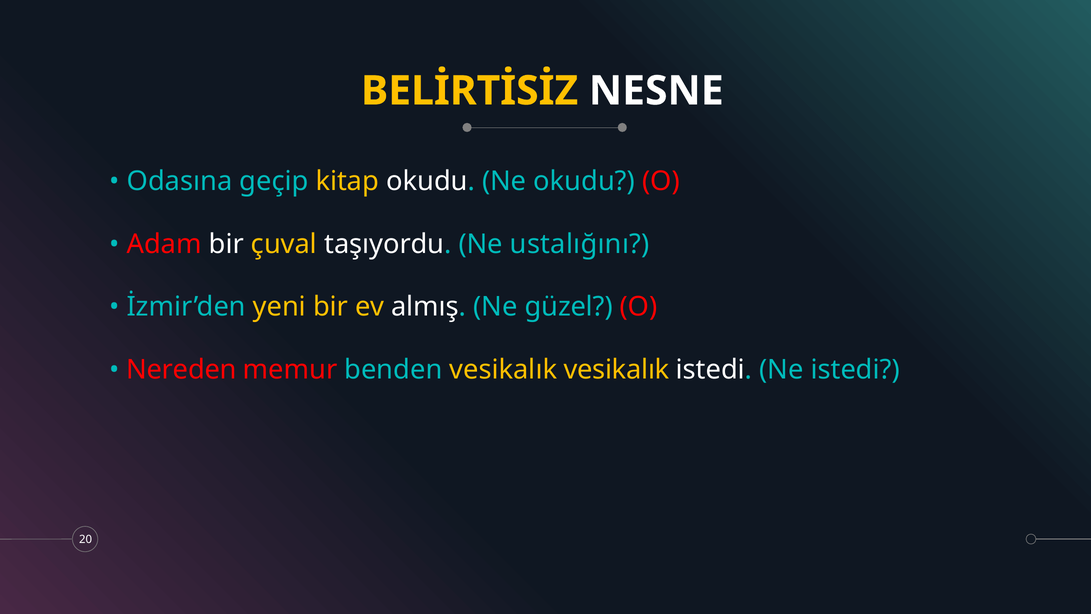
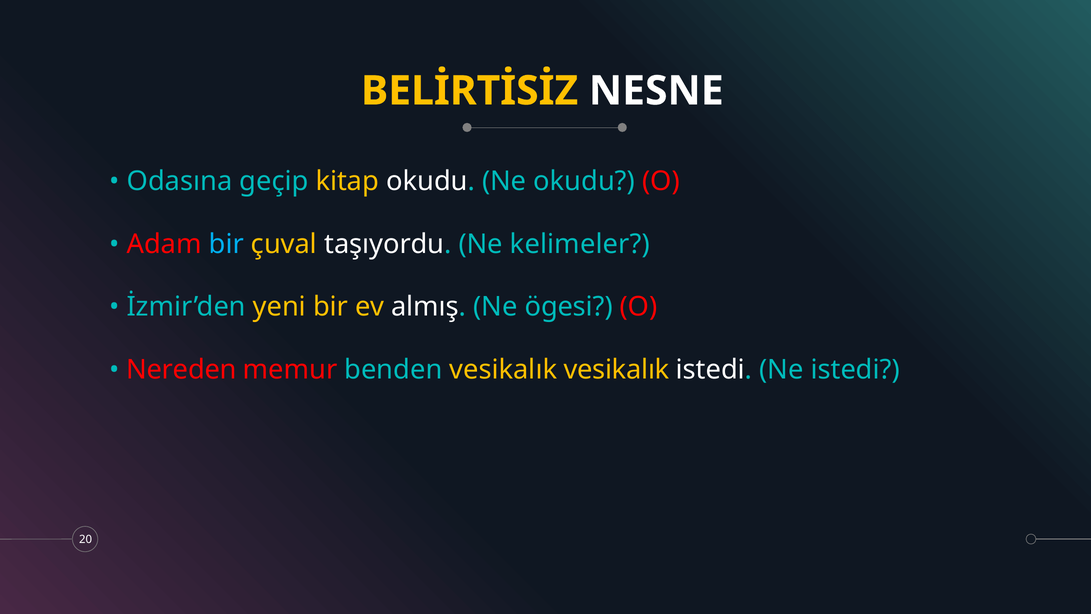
bir at (226, 244) colour: white -> light blue
ustalığını: ustalığını -> kelimeler
güzel: güzel -> ögesi
